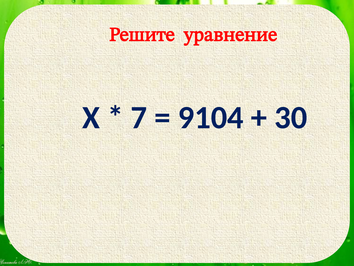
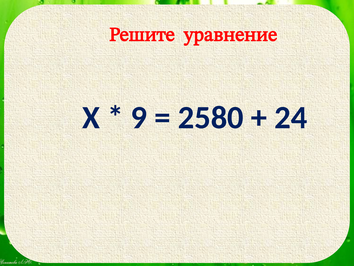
7: 7 -> 9
9104: 9104 -> 2580
30: 30 -> 24
